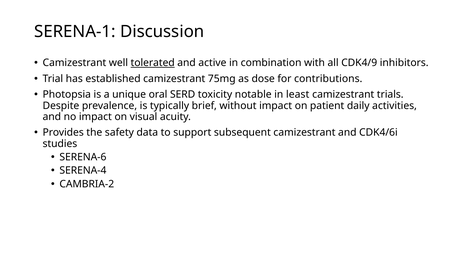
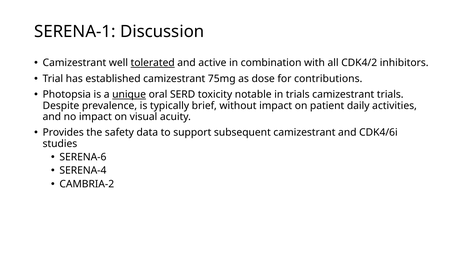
CDK4/9: CDK4/9 -> CDK4/2
unique underline: none -> present
in least: least -> trials
